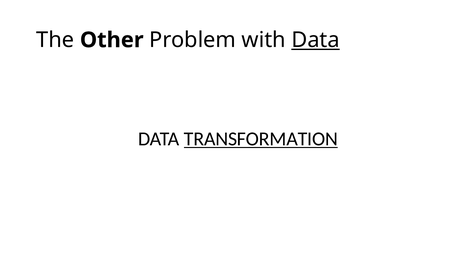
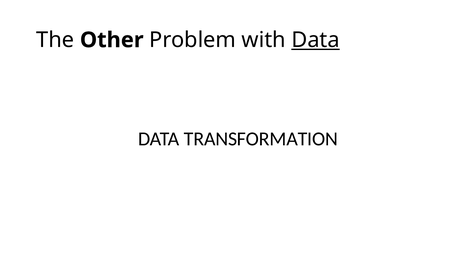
TRANSFORMATION underline: present -> none
